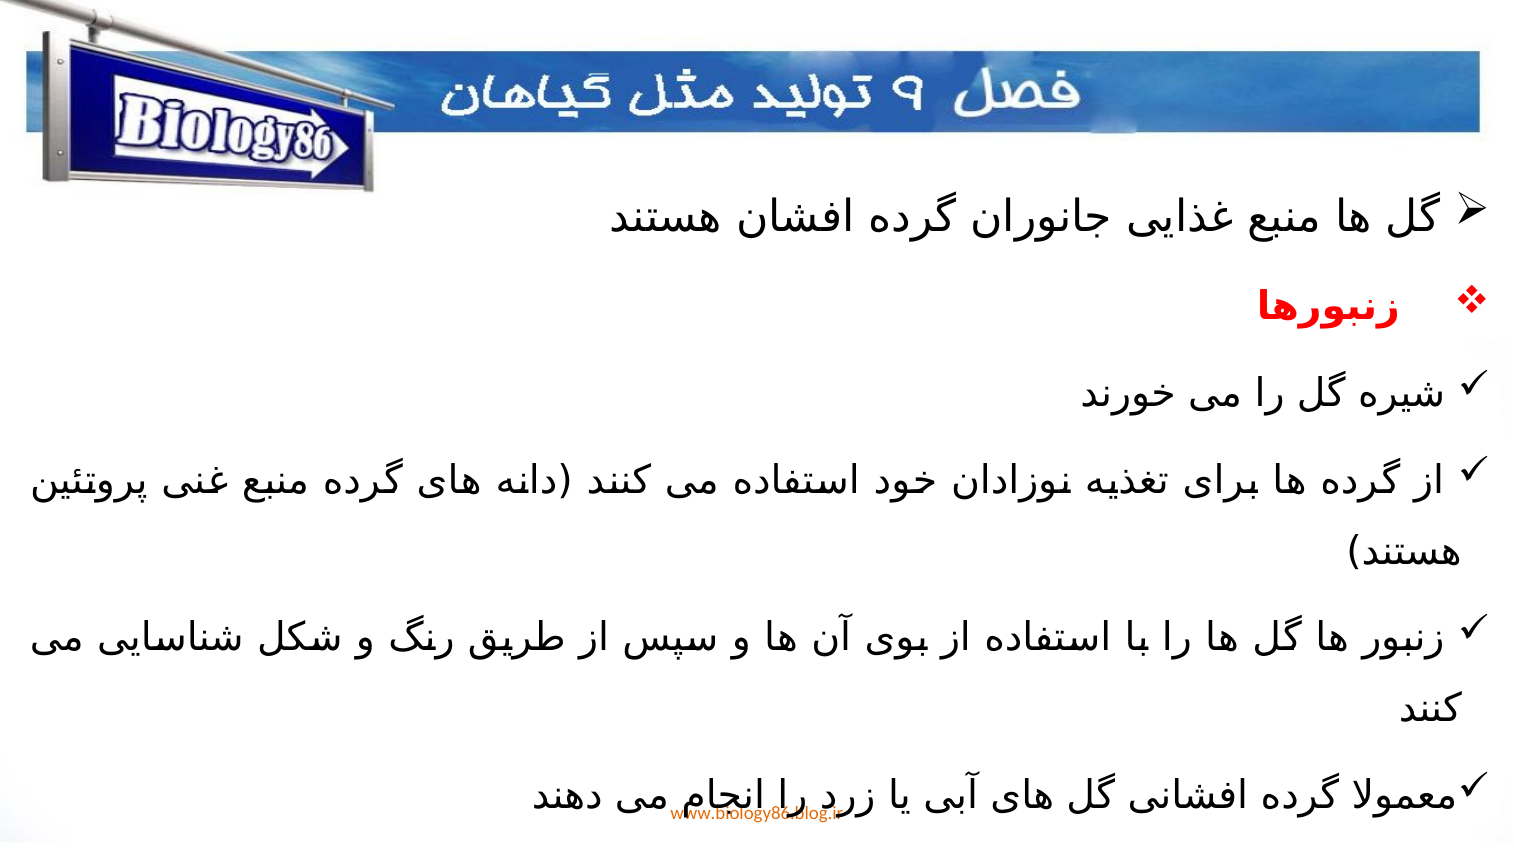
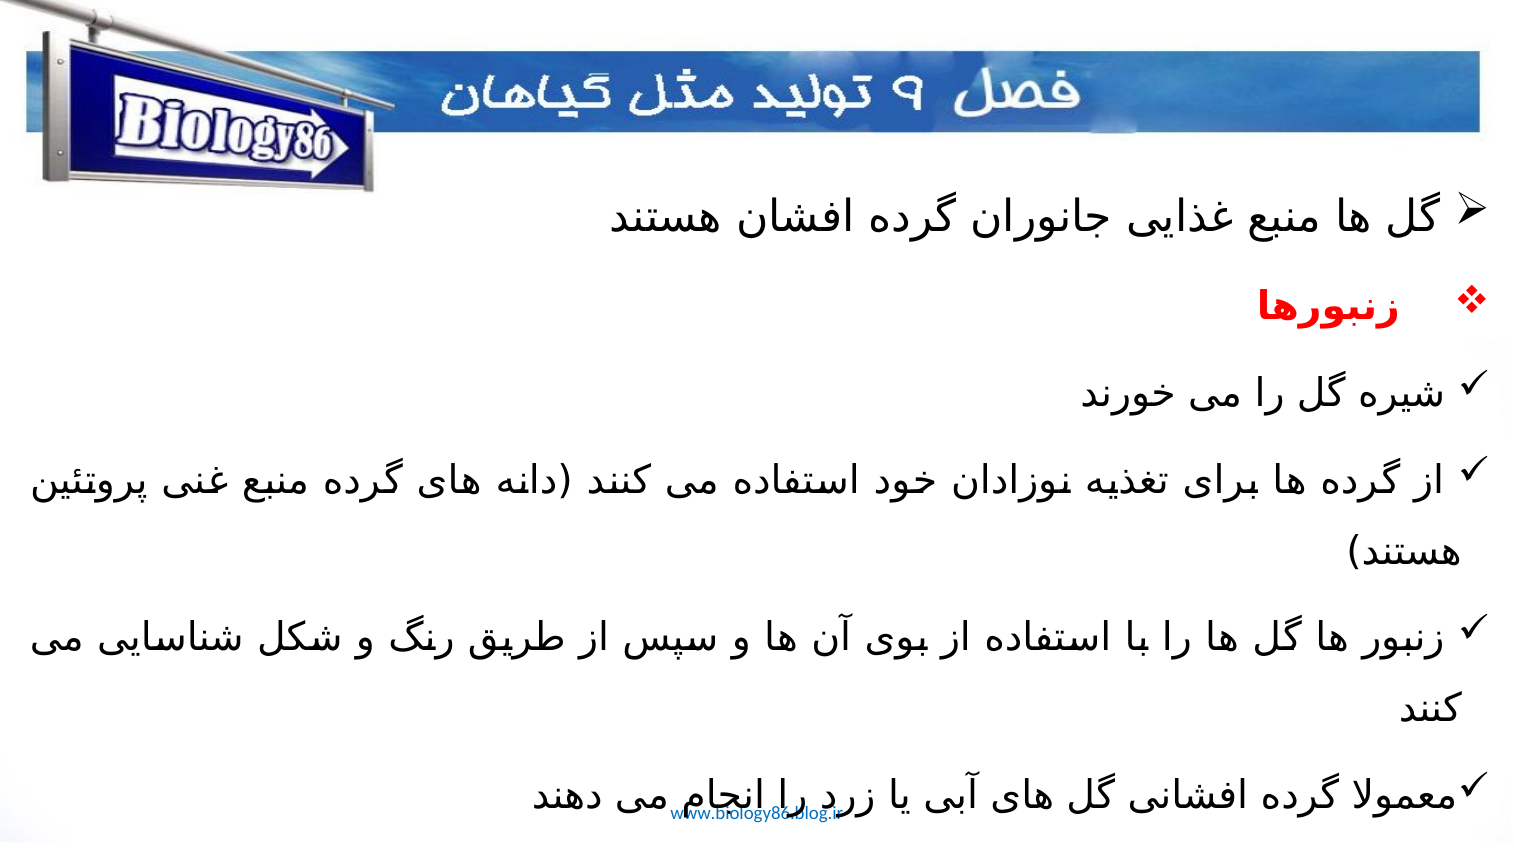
www.biology86.blog.ir colour: orange -> blue
